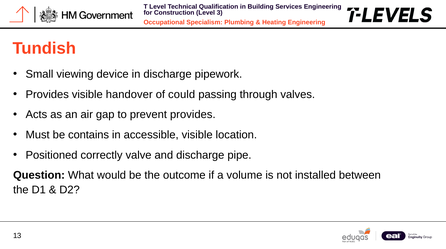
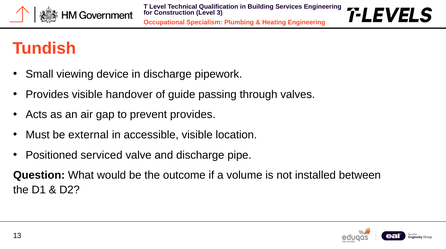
could: could -> guide
contains: contains -> external
correctly: correctly -> serviced
